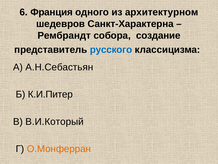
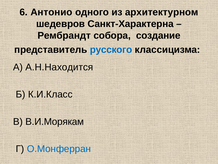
Франция: Франция -> Антонио
А.Н.Себастьян: А.Н.Себастьян -> А.Н.Находится
К.И.Питер: К.И.Питер -> К.И.Класс
В.И.Который: В.И.Который -> В.И.Морякам
О.Монферран colour: orange -> blue
